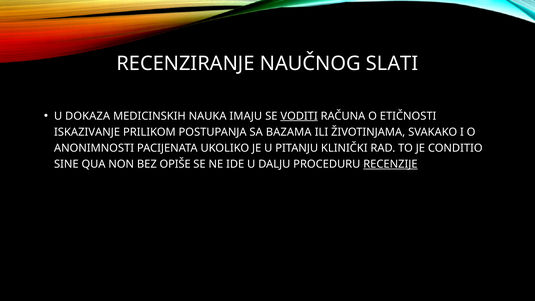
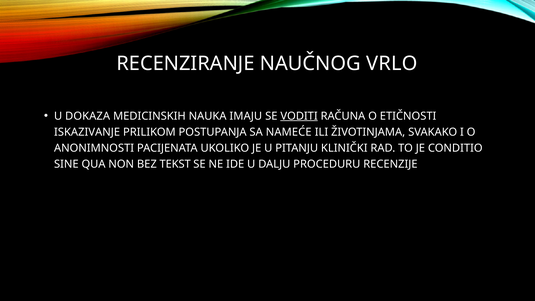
SLATI: SLATI -> VRLO
BAZAMA: BAZAMA -> NAMEĆE
OPIŠE: OPIŠE -> TEKST
RECENZIJE underline: present -> none
